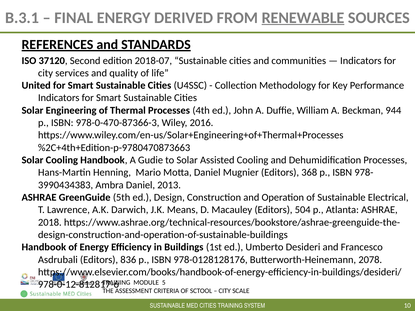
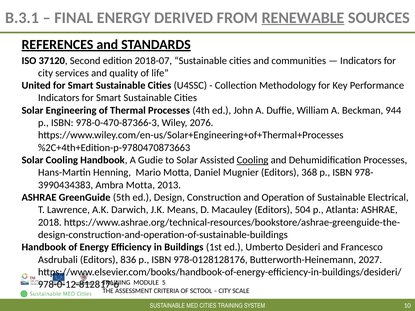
2016: 2016 -> 2076
Cooling at (253, 160) underline: none -> present
Ambra Daniel: Daniel -> Motta
2078: 2078 -> 2027
